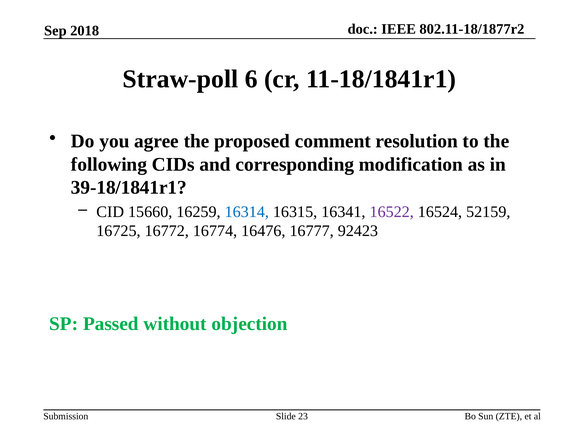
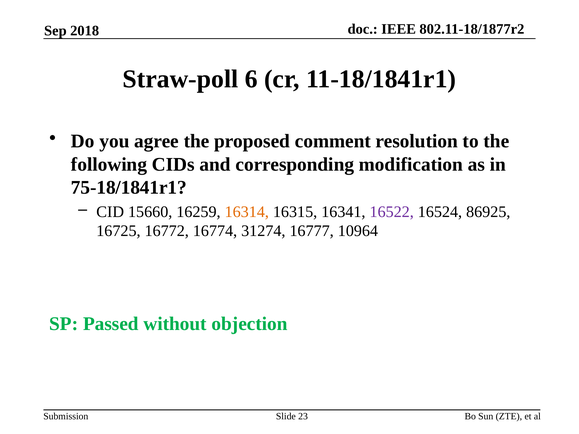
39-18/1841r1: 39-18/1841r1 -> 75-18/1841r1
16314 colour: blue -> orange
52159: 52159 -> 86925
16476: 16476 -> 31274
92423: 92423 -> 10964
